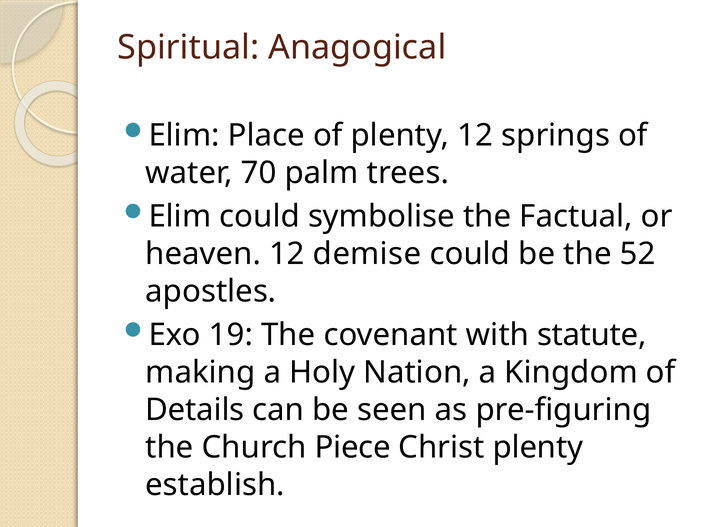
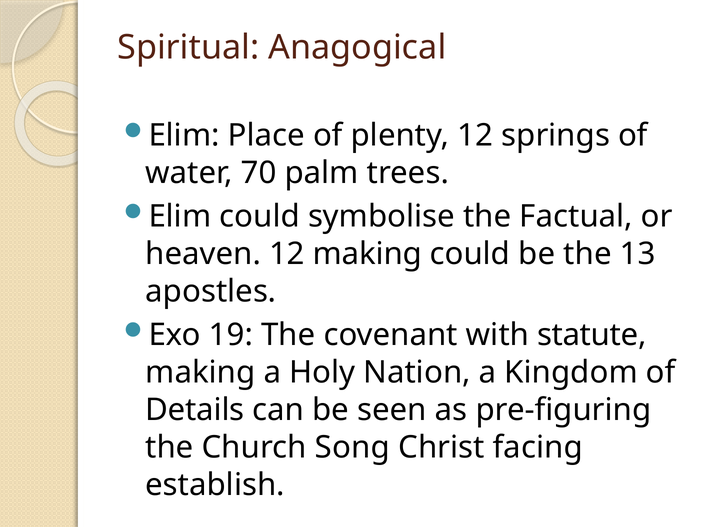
12 demise: demise -> making
52: 52 -> 13
Piece: Piece -> Song
Christ plenty: plenty -> facing
